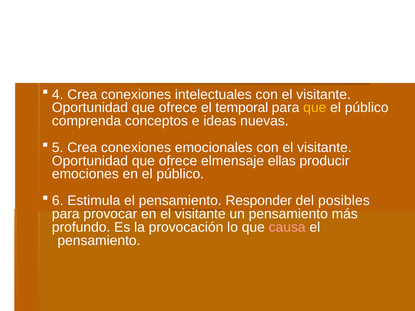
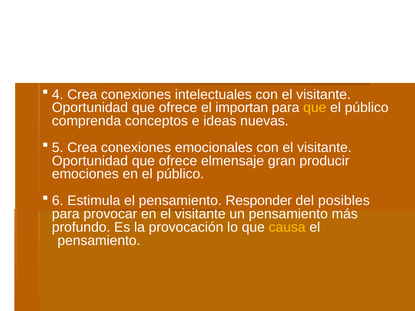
temporal: temporal -> importan
ellas: ellas -> gran
causa colour: pink -> yellow
